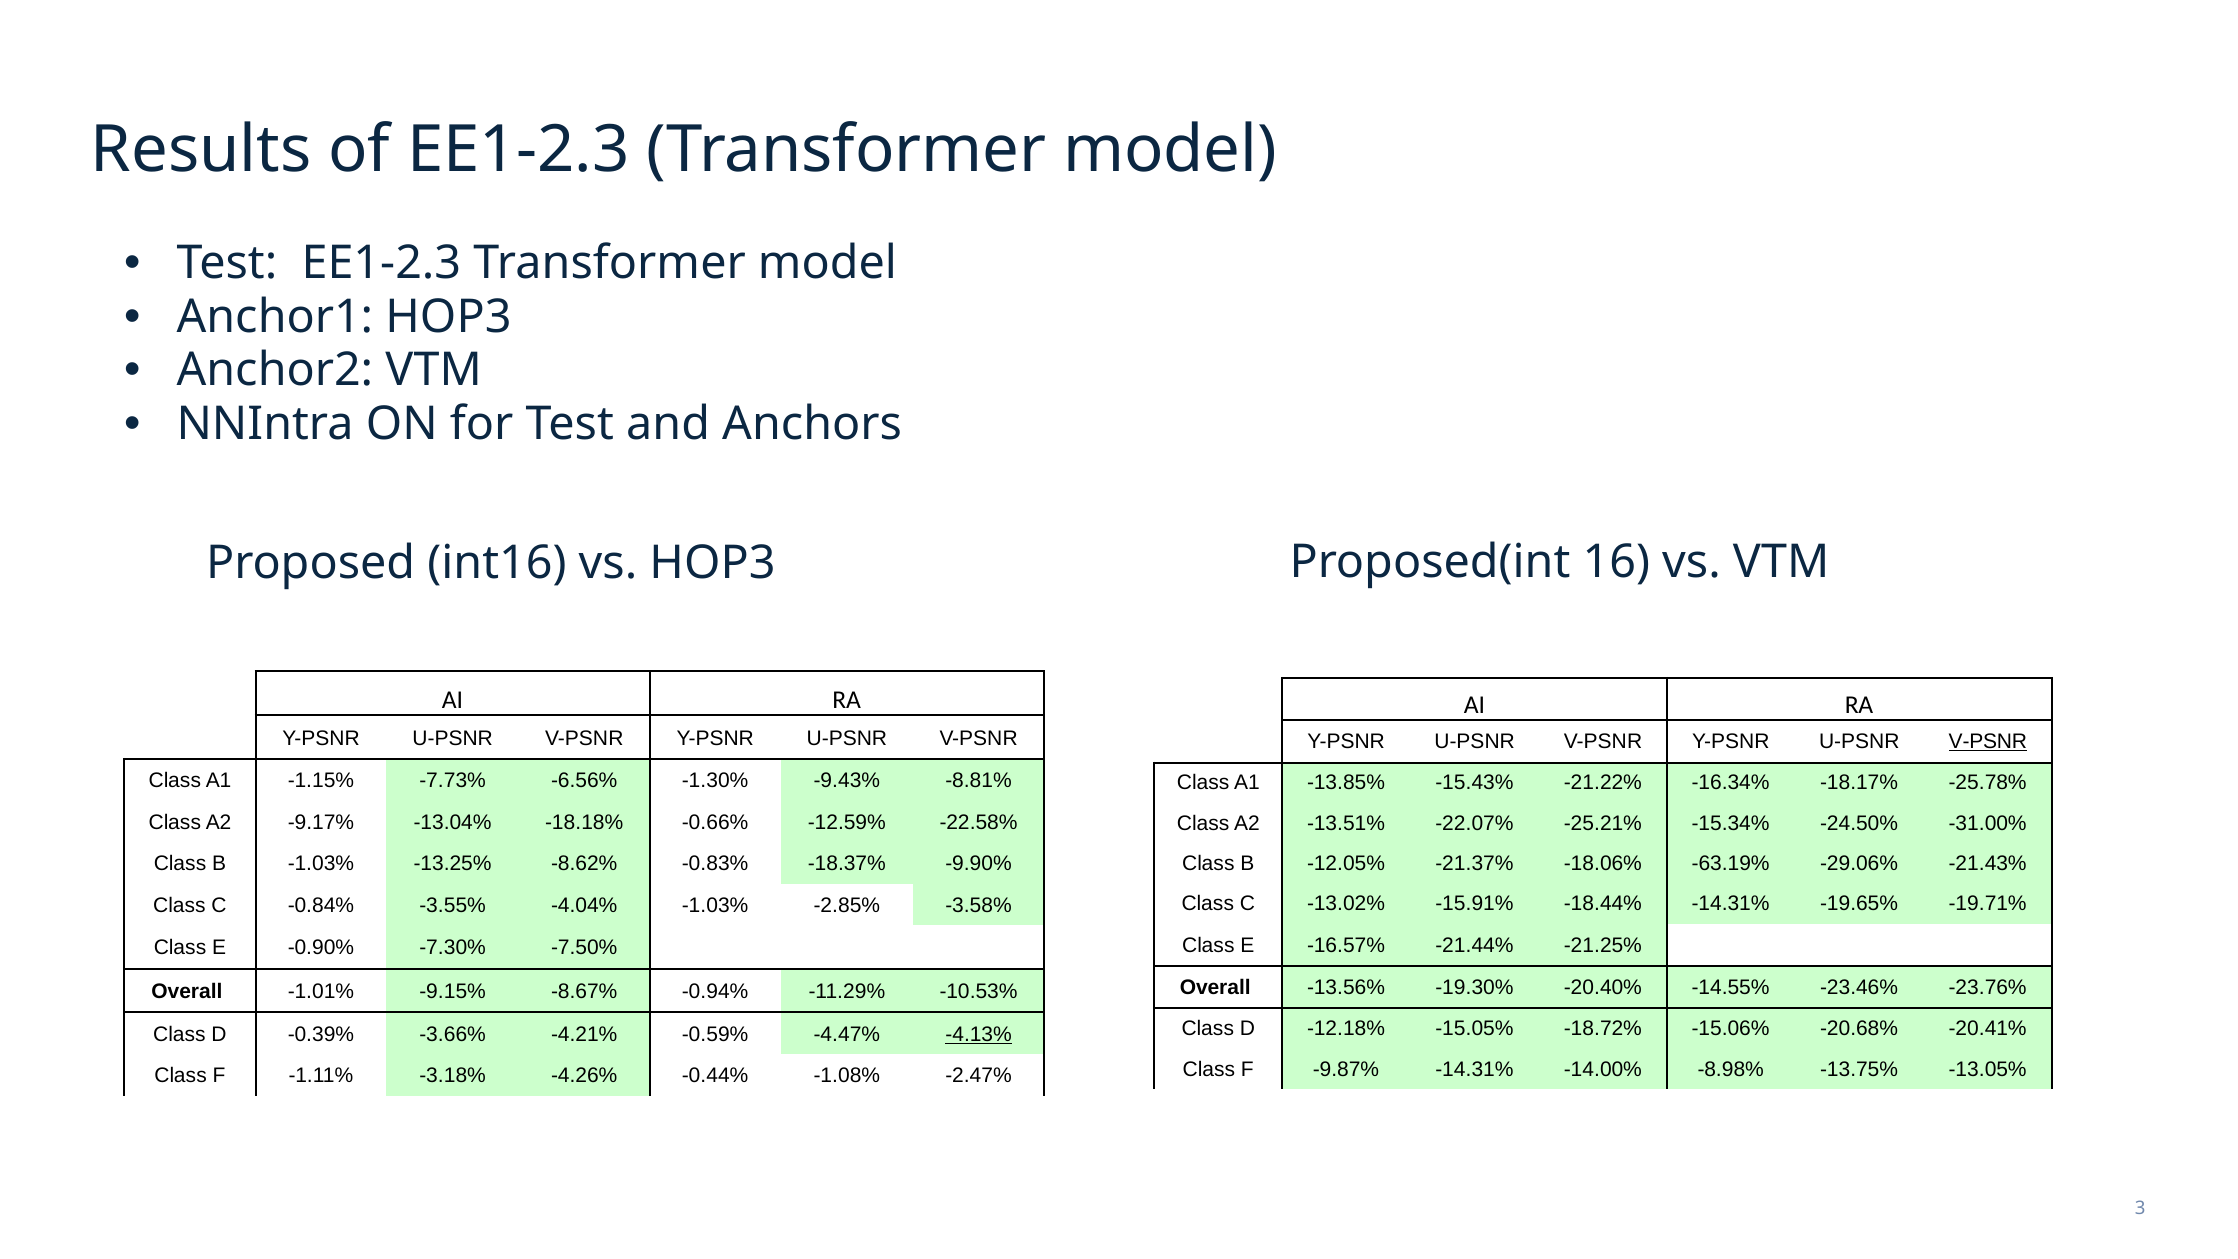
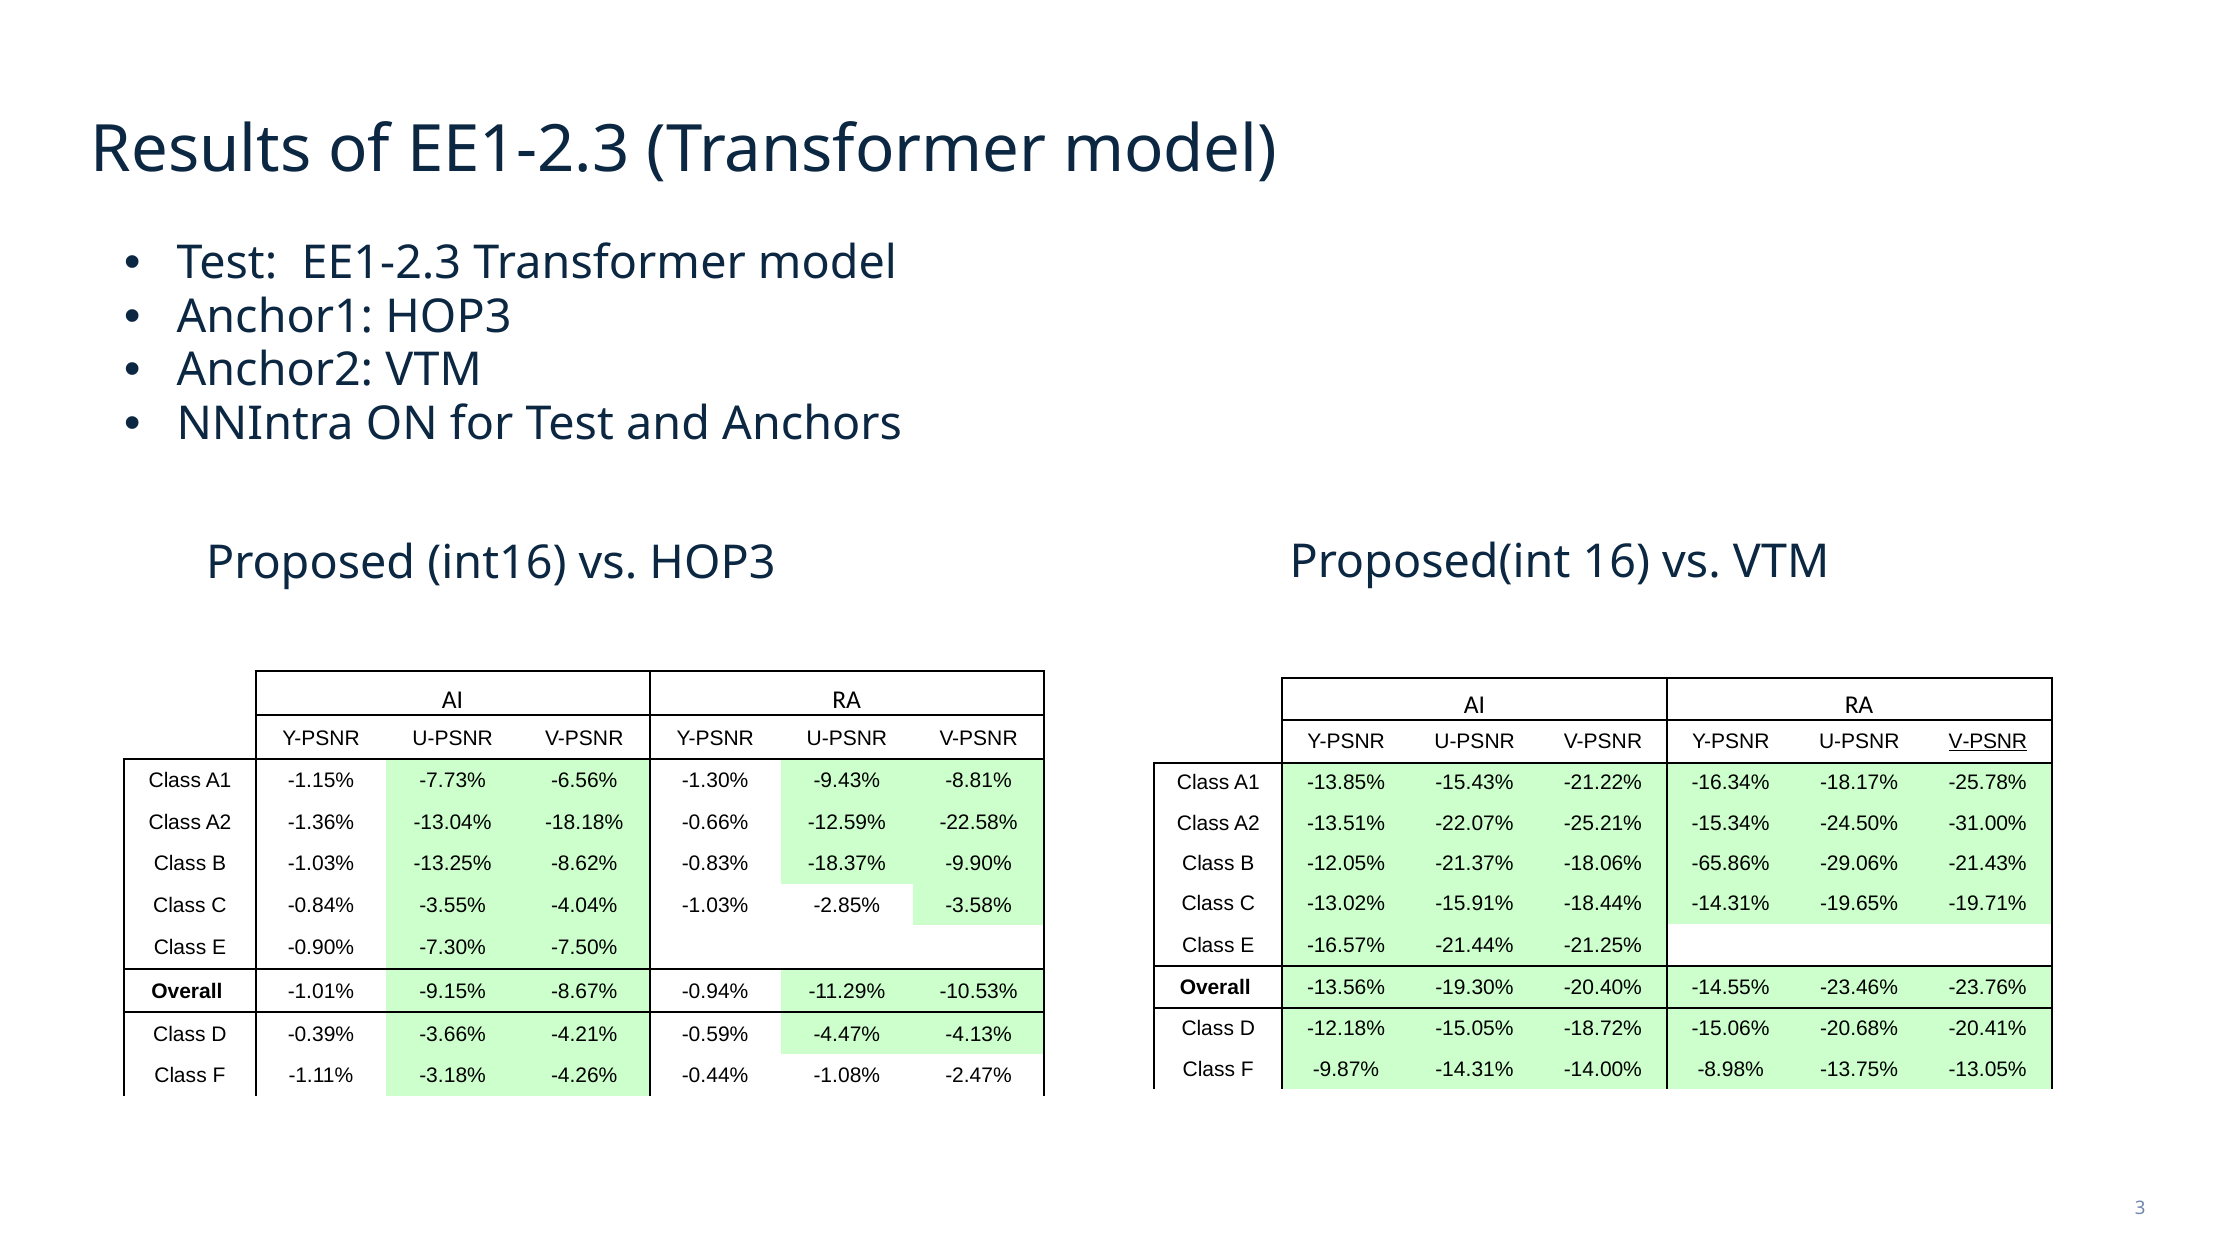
-9.17%: -9.17% -> -1.36%
-63.19%: -63.19% -> -65.86%
-4.13% underline: present -> none
